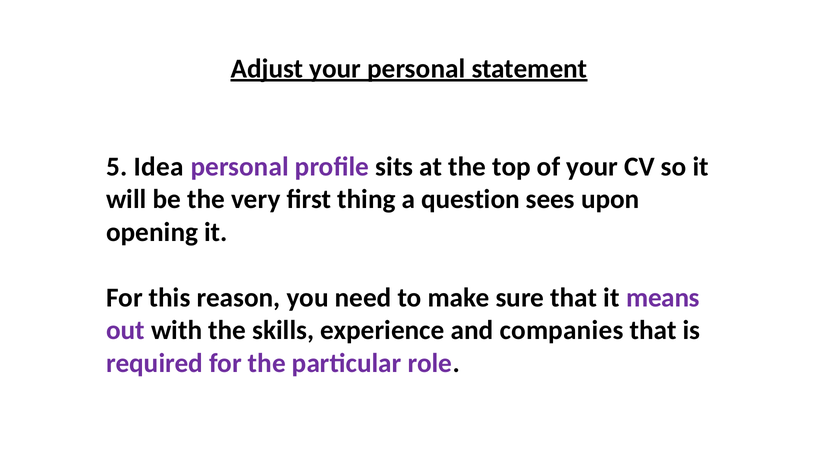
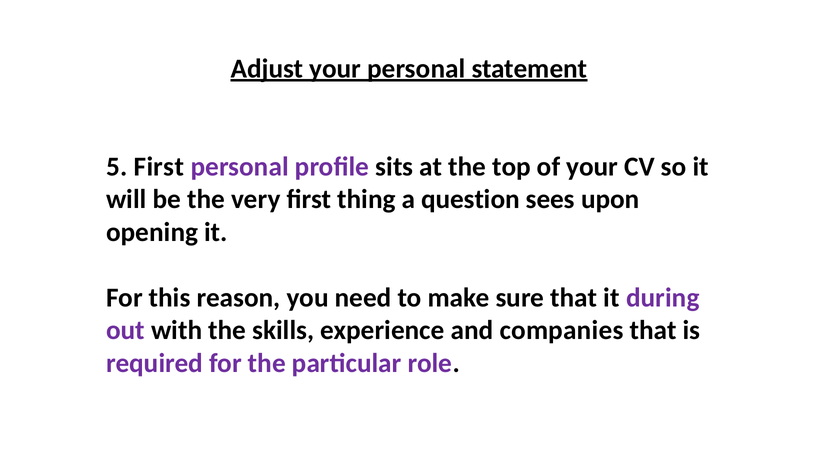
5 Idea: Idea -> First
means: means -> during
